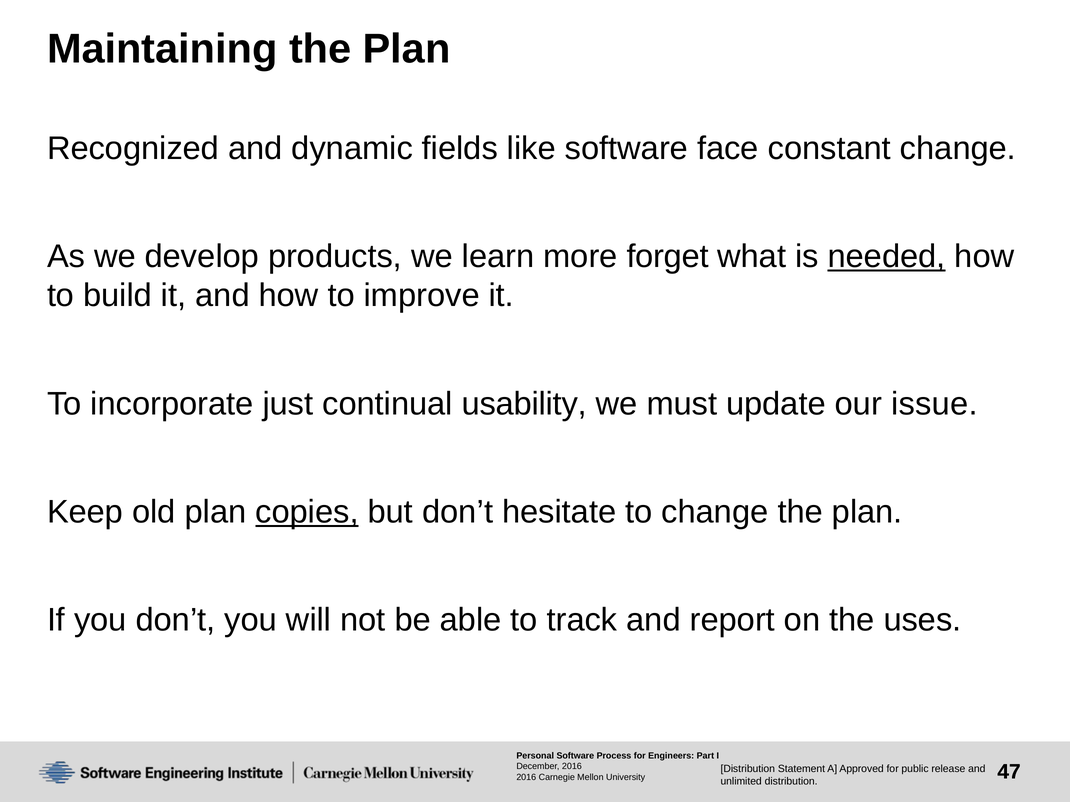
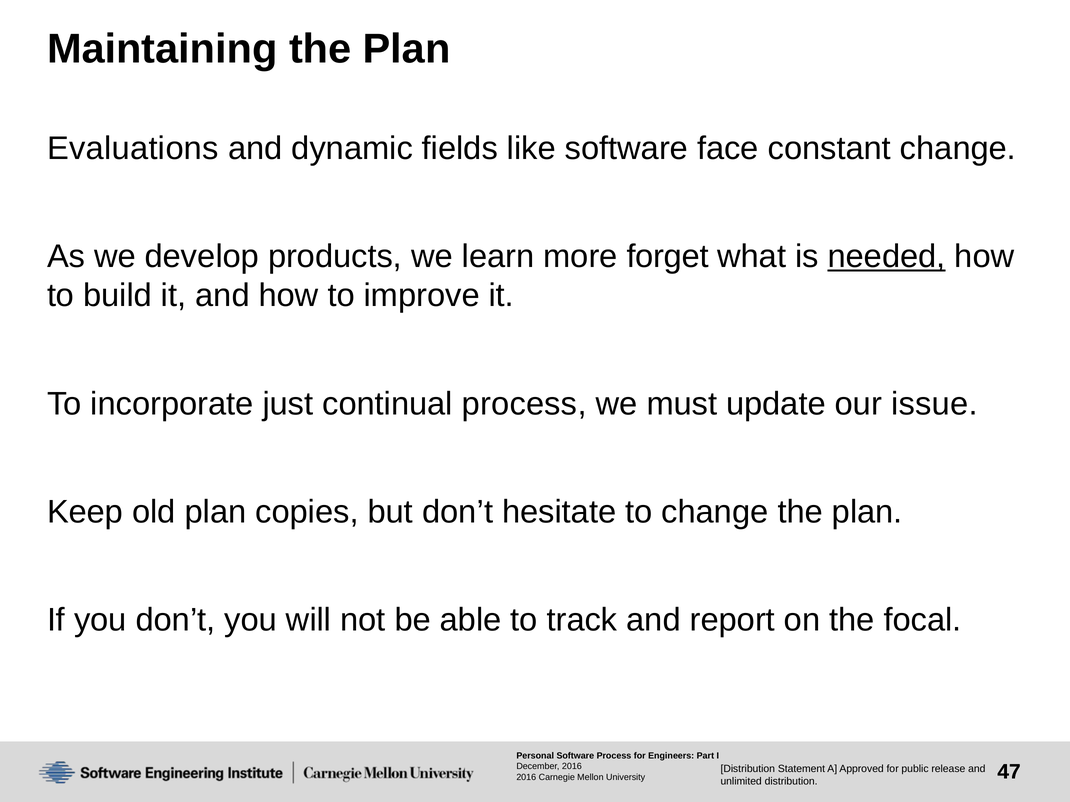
Recognized: Recognized -> Evaluations
continual usability: usability -> process
copies underline: present -> none
uses: uses -> focal
